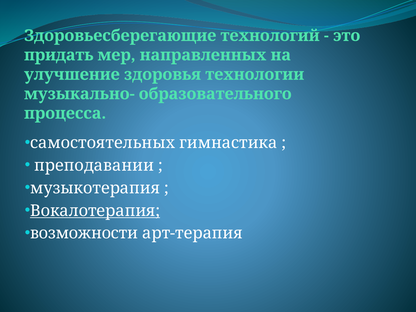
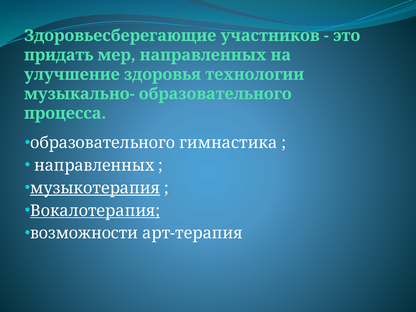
технологий: технологий -> участников
самостоятельных at (103, 143): самостоятельных -> образовательного
преподавании at (94, 165): преподавании -> направленных
музыкотерапия underline: none -> present
